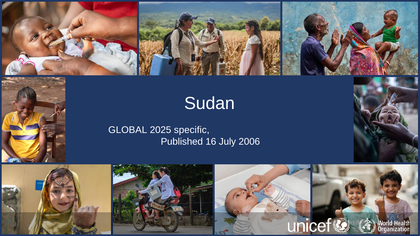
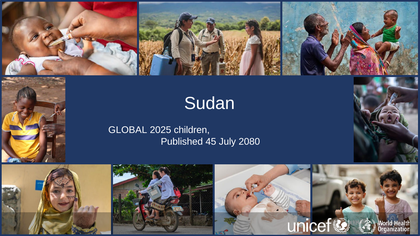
specific: specific -> children
16: 16 -> 45
2006: 2006 -> 2080
